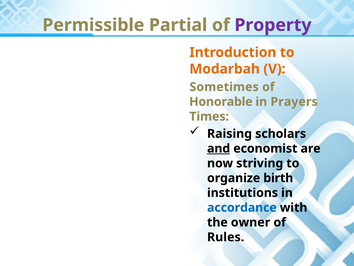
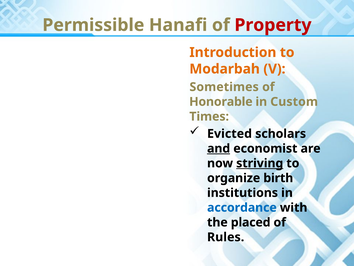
Partial: Partial -> Hanafi
Property colour: purple -> red
Prayers: Prayers -> Custom
Raising: Raising -> Evicted
striving underline: none -> present
owner: owner -> placed
